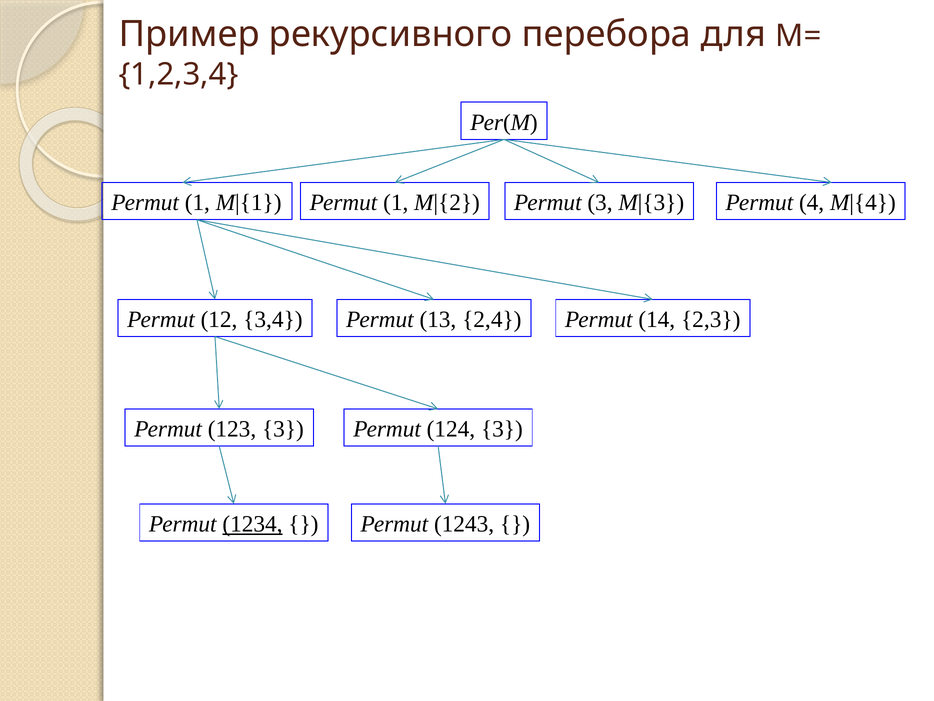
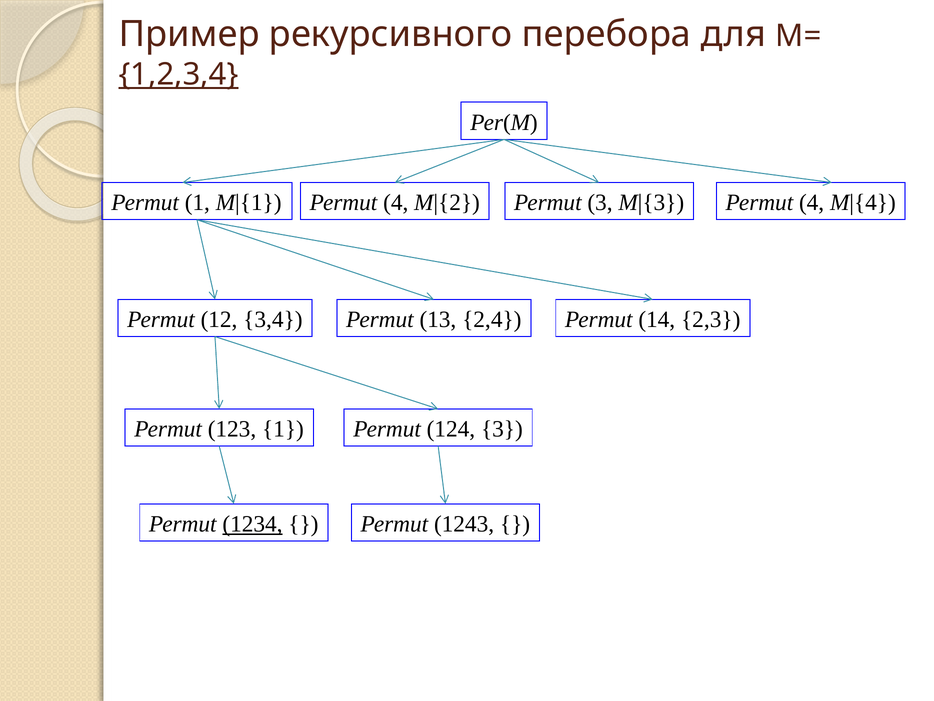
1,2,3,4 underline: none -> present
1 at (396, 203): 1 -> 4
123 3: 3 -> 1
